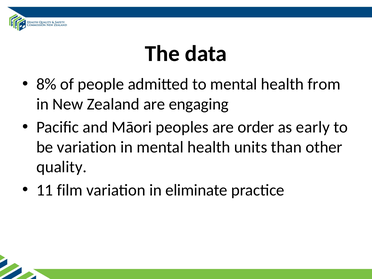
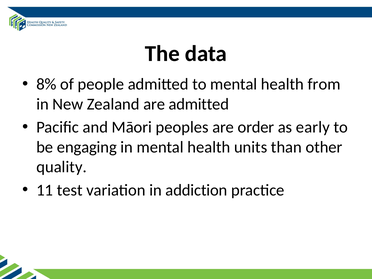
are engaging: engaging -> admitted
be variation: variation -> engaging
film: film -> test
eliminate: eliminate -> addiction
